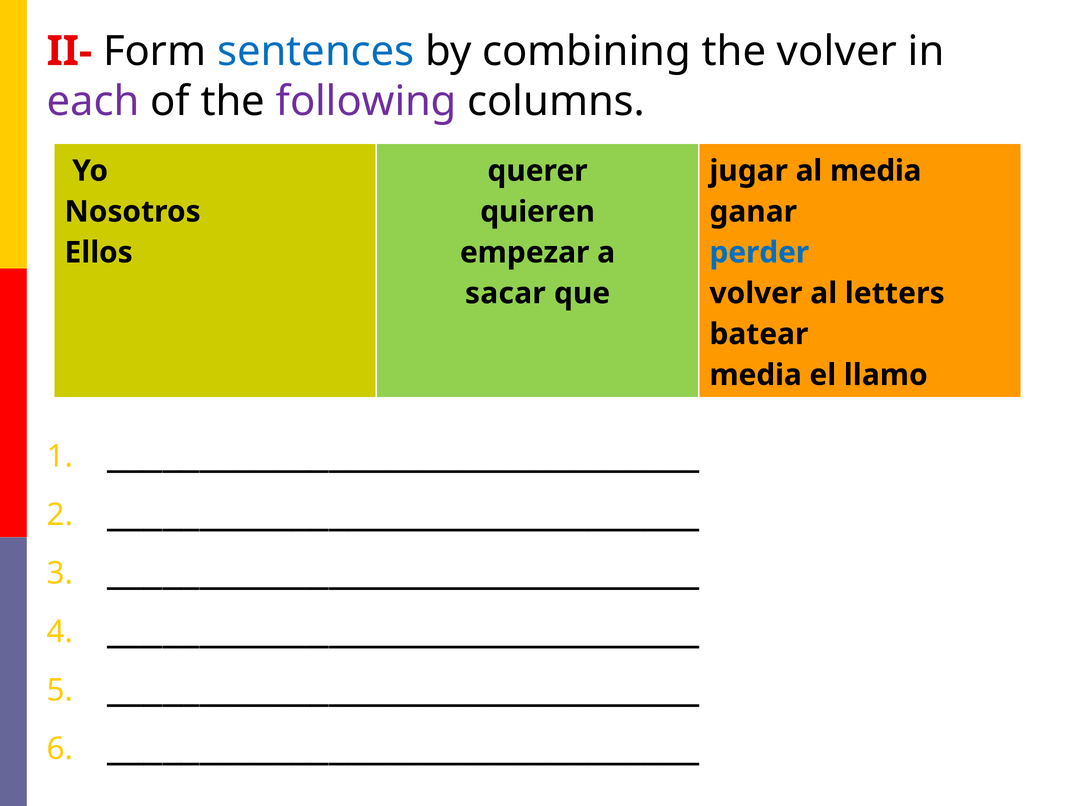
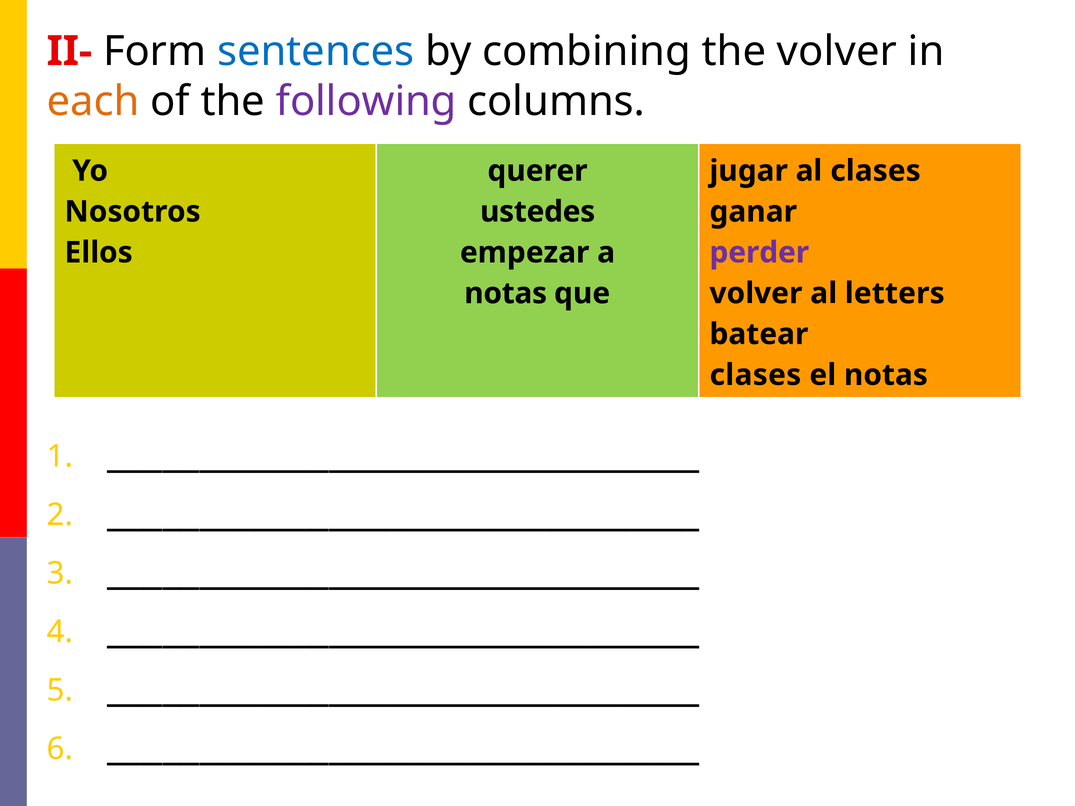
each colour: purple -> orange
al media: media -> clases
quieren: quieren -> ustedes
perder colour: blue -> purple
sacar at (505, 293): sacar -> notas
media at (756, 375): media -> clases
el llamo: llamo -> notas
